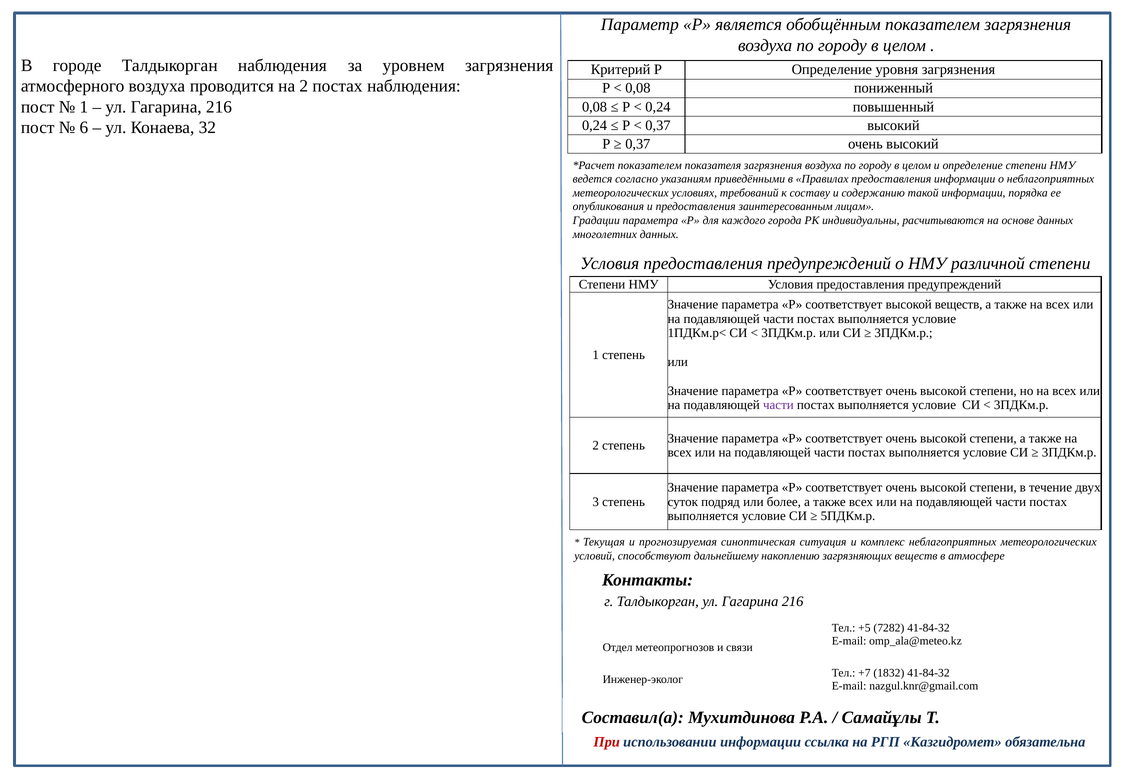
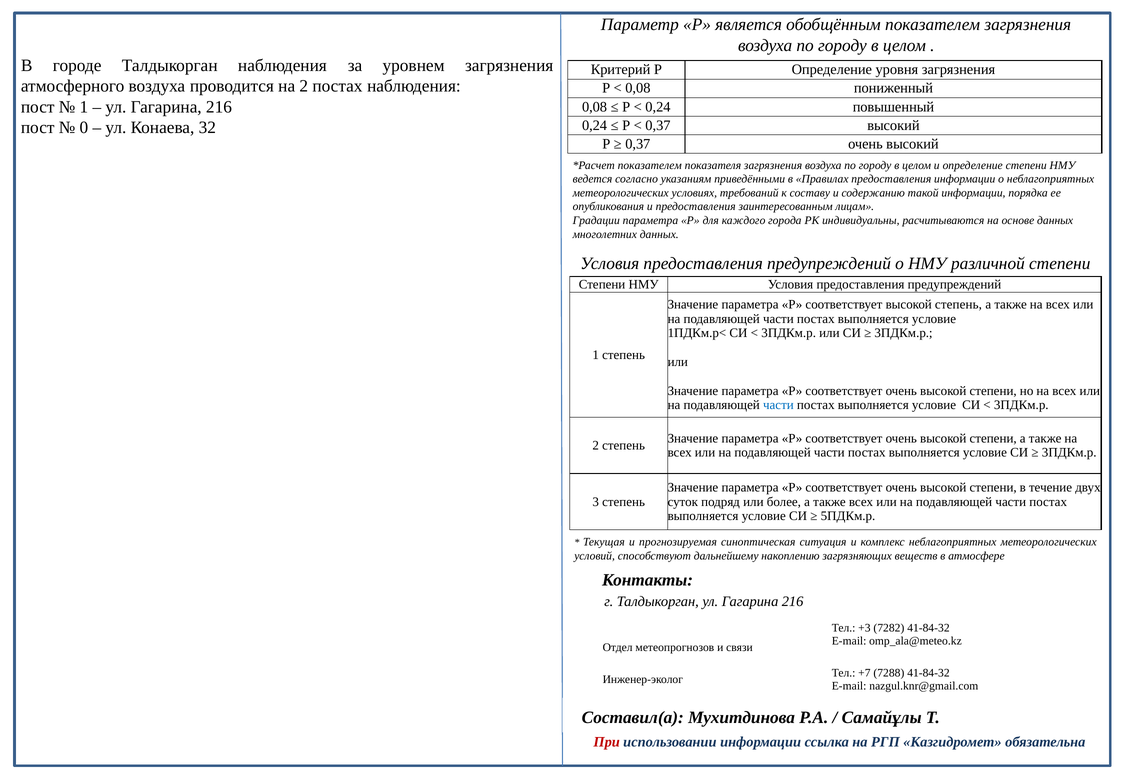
6: 6 -> 0
высокой веществ: веществ -> степень
части at (778, 405) colour: purple -> blue
+5: +5 -> +3
1832: 1832 -> 7288
